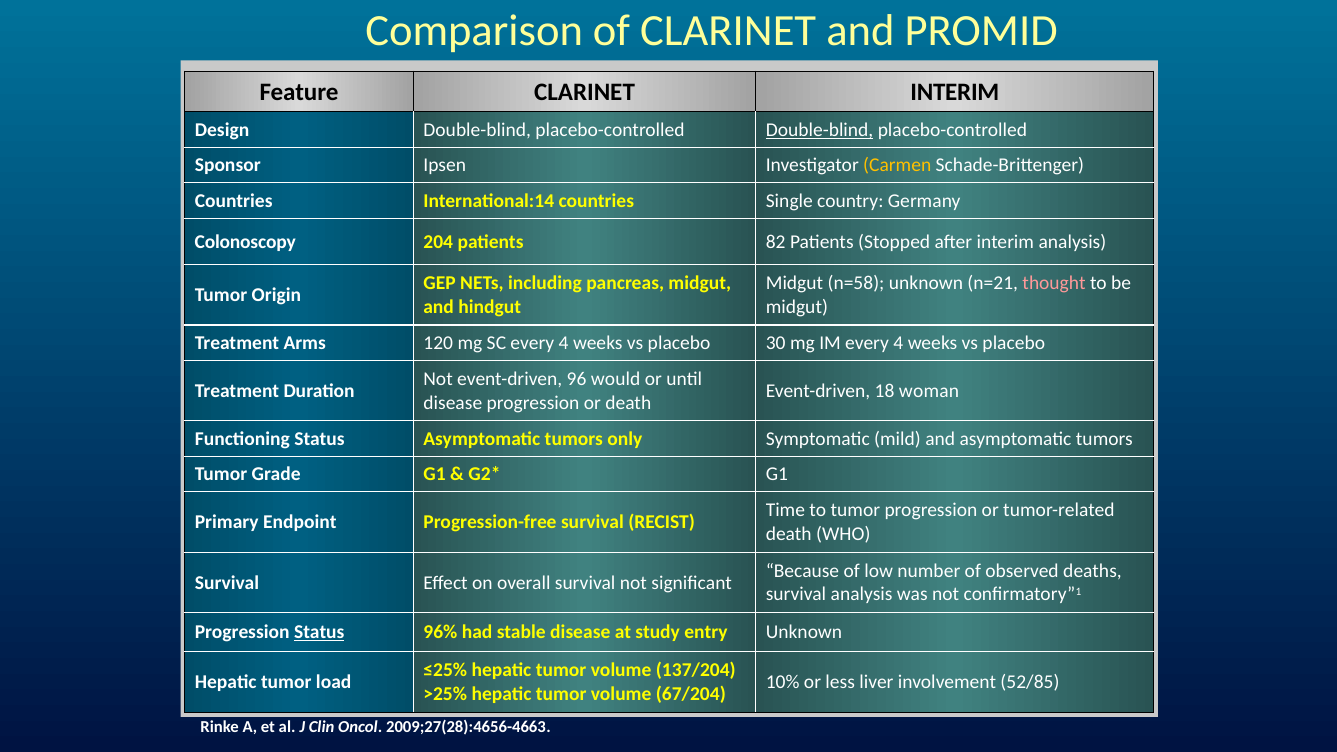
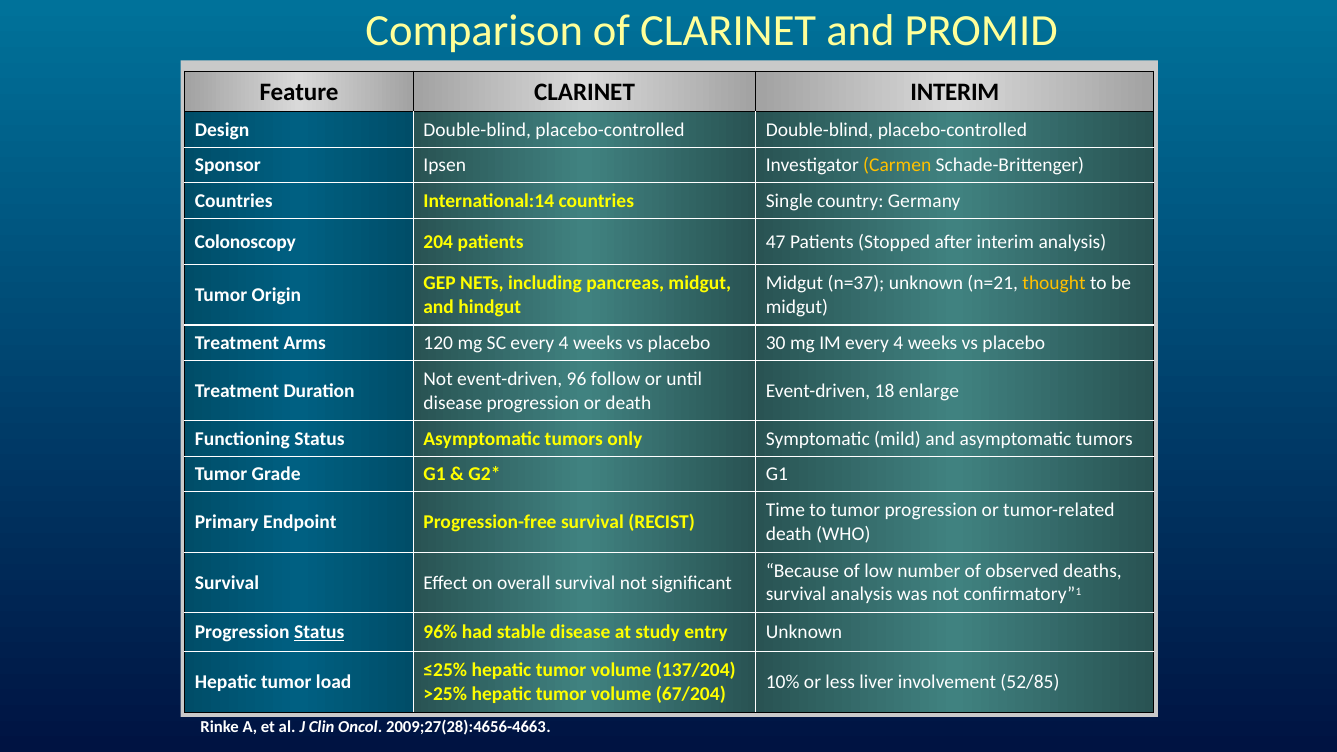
Double-blind at (820, 130) underline: present -> none
82: 82 -> 47
n=58: n=58 -> n=37
thought colour: pink -> yellow
would: would -> follow
woman: woman -> enlarge
